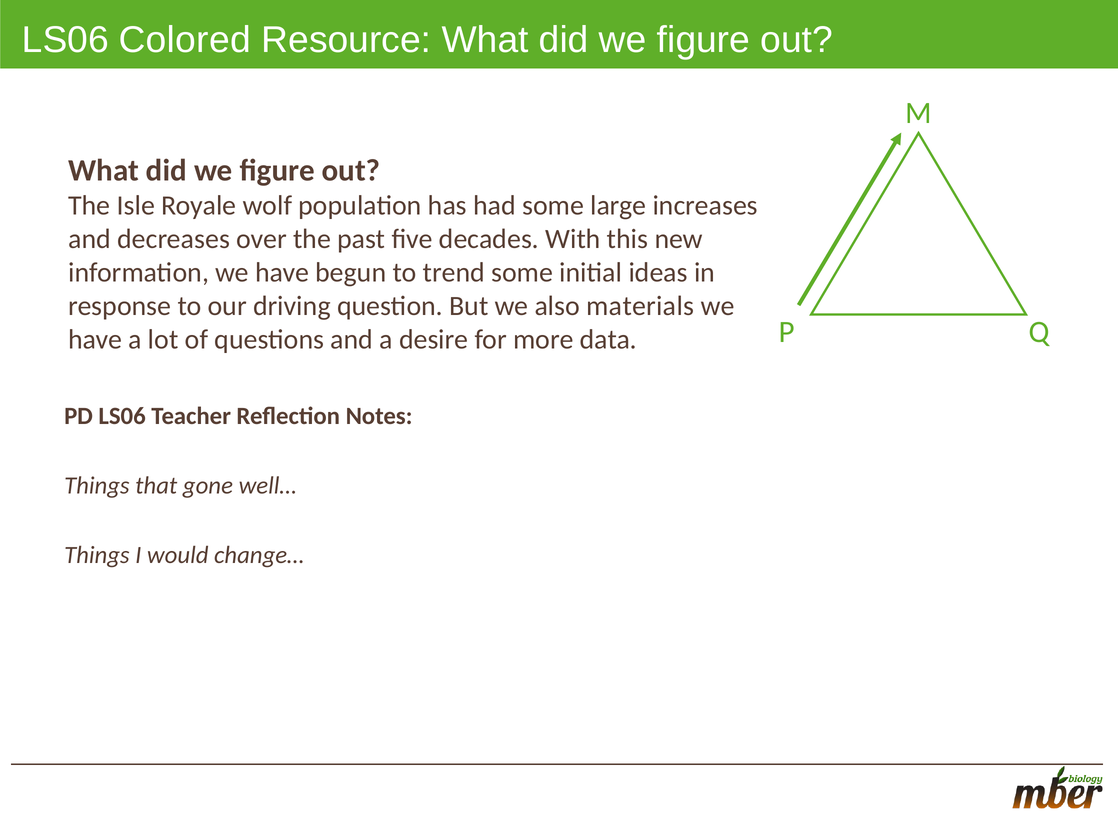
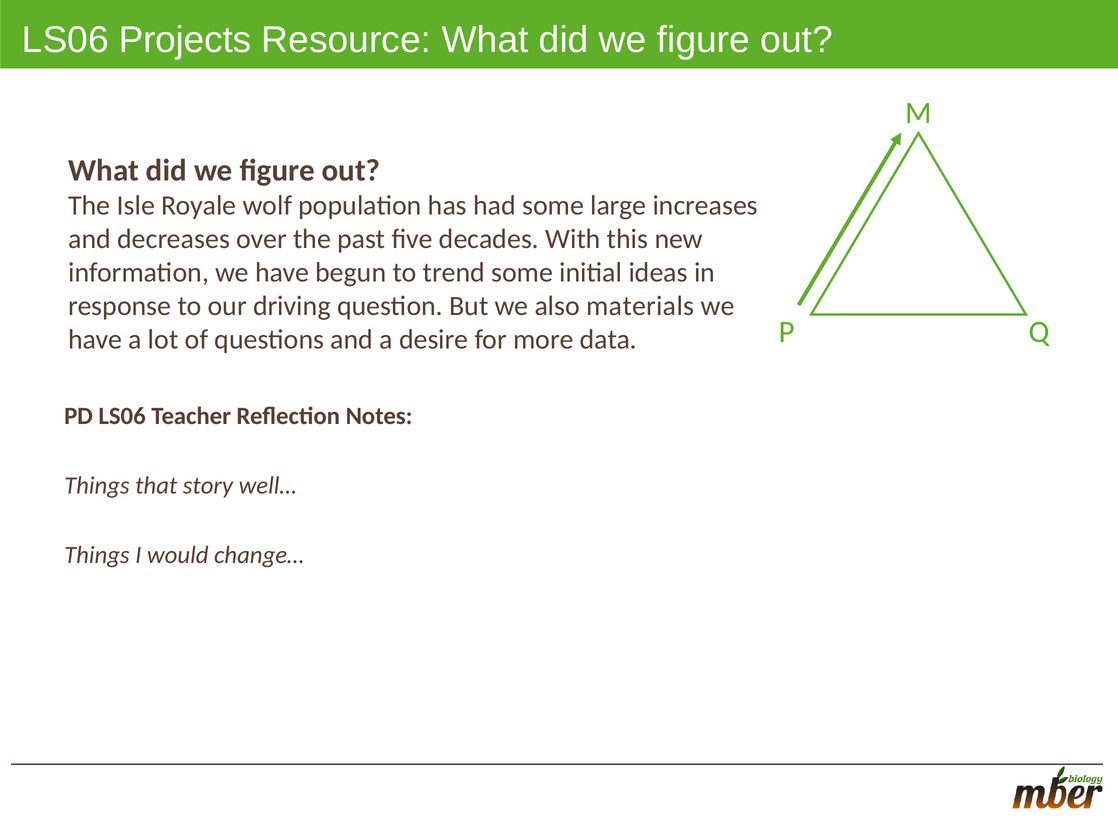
Colored: Colored -> Projects
gone: gone -> story
